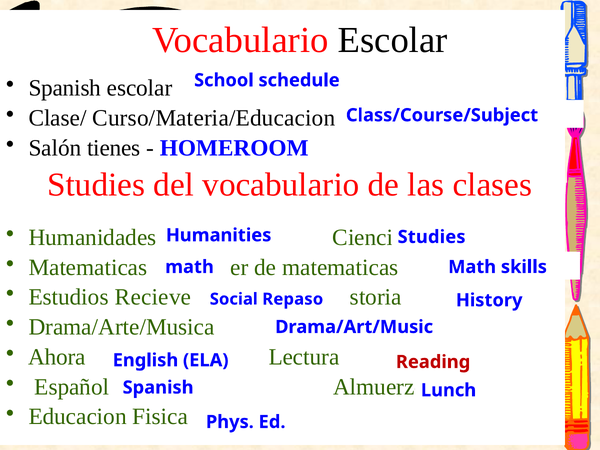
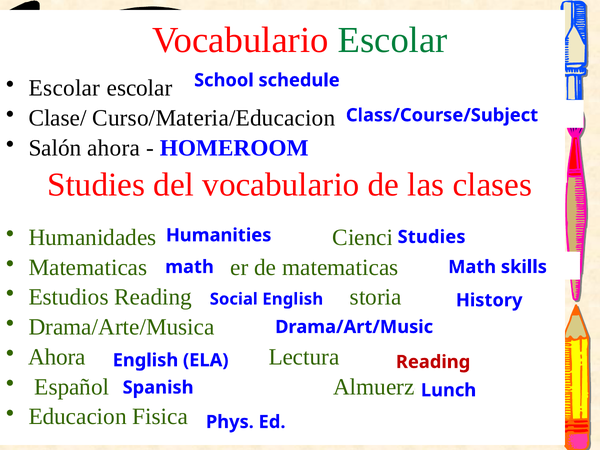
Escolar at (393, 40) colour: black -> green
Spanish at (65, 88): Spanish -> Escolar
Salón tienes: tienes -> ahora
Estudios Recieve: Recieve -> Reading
Social Repaso: Repaso -> English
